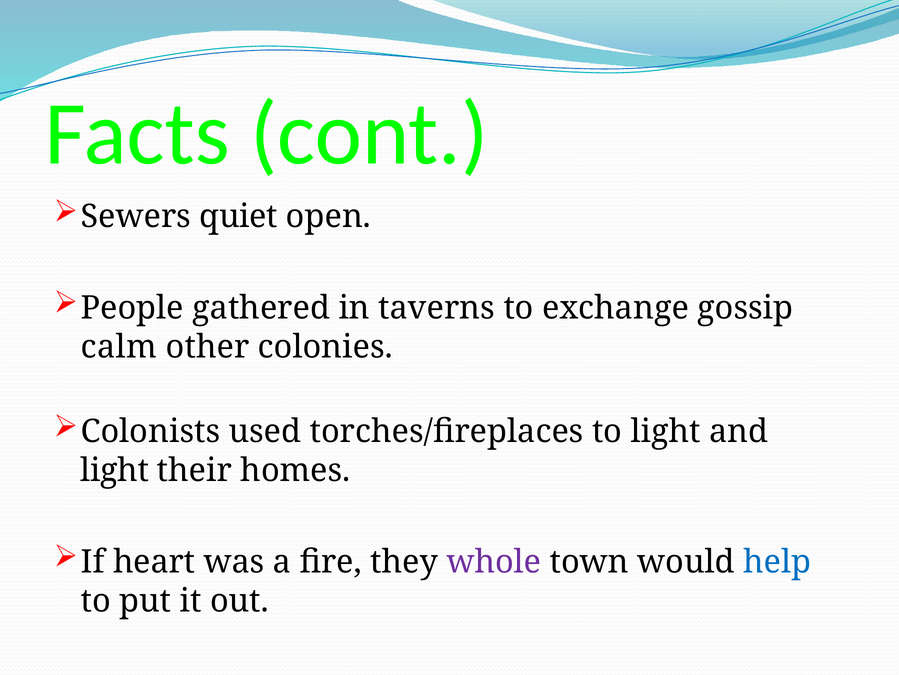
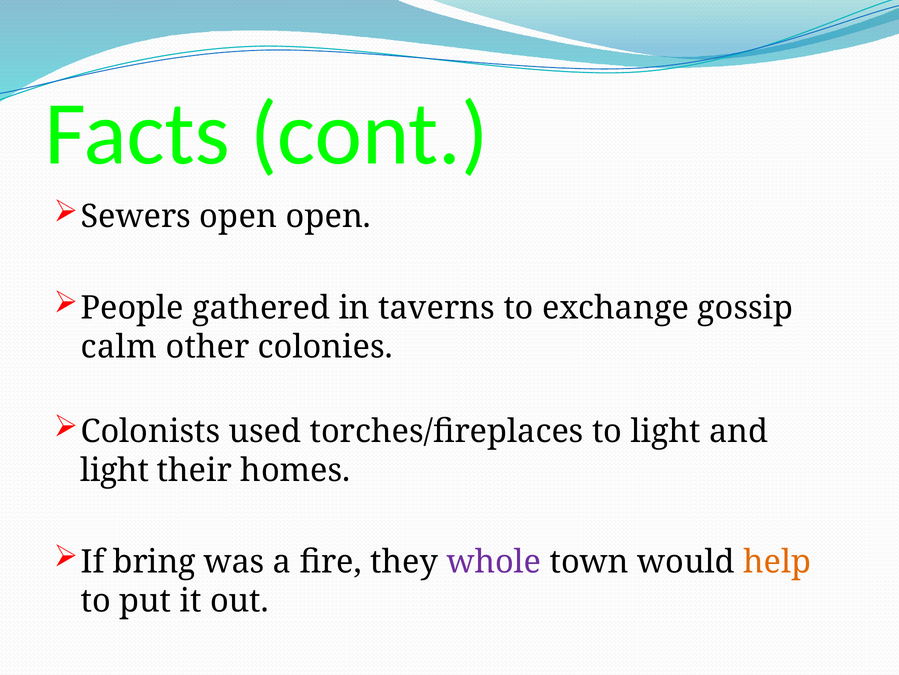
Sewers quiet: quiet -> open
heart: heart -> bring
help colour: blue -> orange
